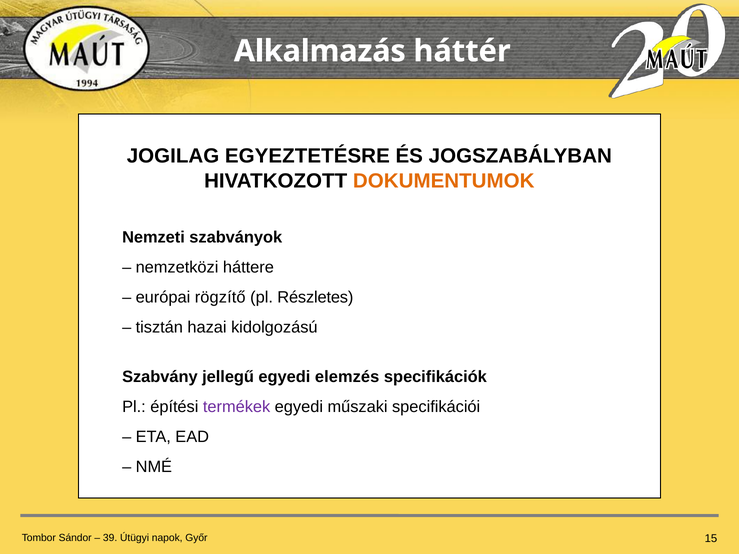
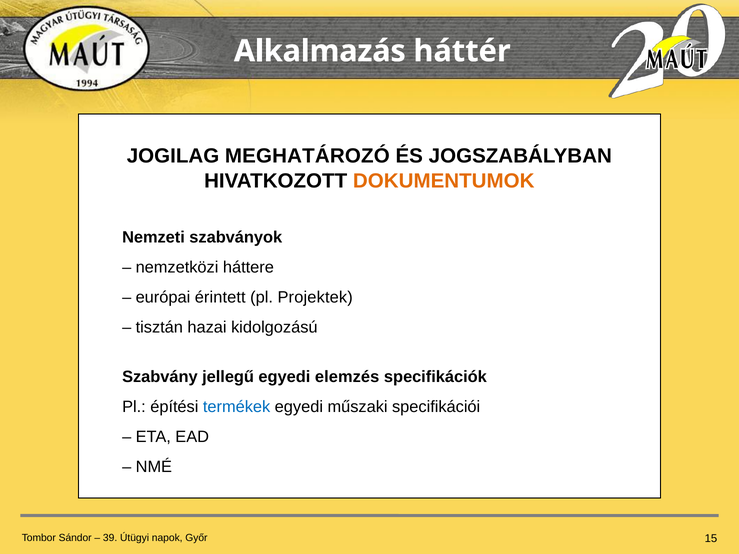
EGYEZTETÉSRE: EGYEZTETÉSRE -> MEGHATÁROZÓ
rögzítő: rögzítő -> érintett
Részletes: Részletes -> Projektek
termékek colour: purple -> blue
